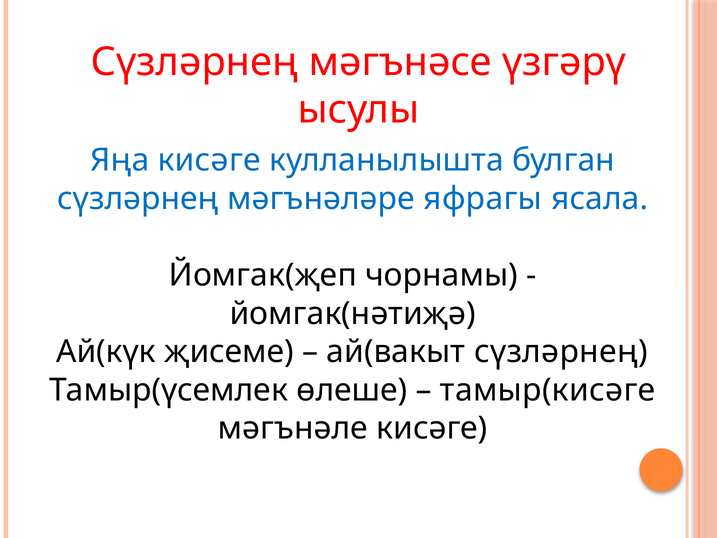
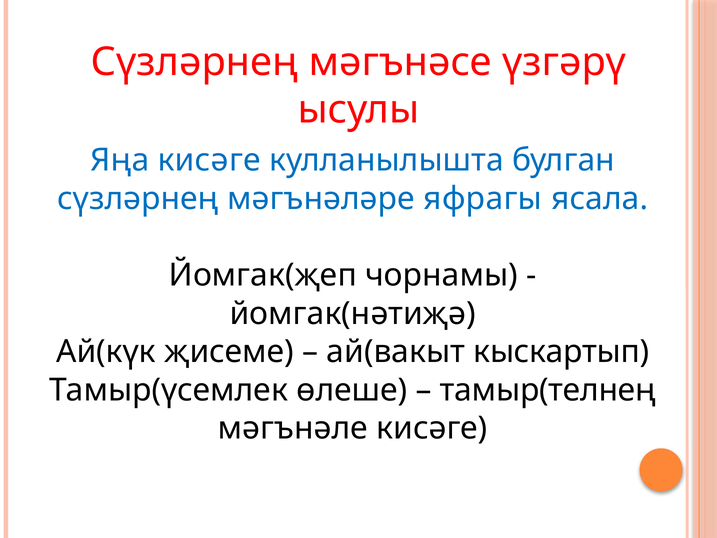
ай(вакыт сүзләрнең: сүзләрнең -> кыскартып
тамыр(кисәге: тамыр(кисәге -> тамыр(телнең
